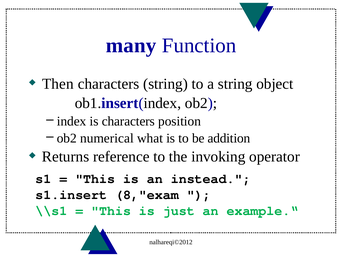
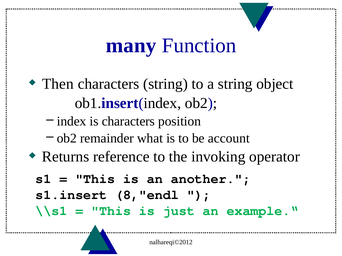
numerical: numerical -> remainder
addition: addition -> account
instead: instead -> another
8,"exam: 8,"exam -> 8,"endl
